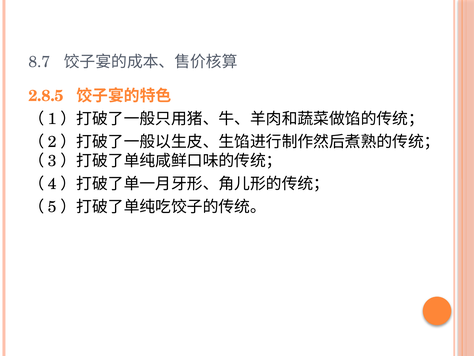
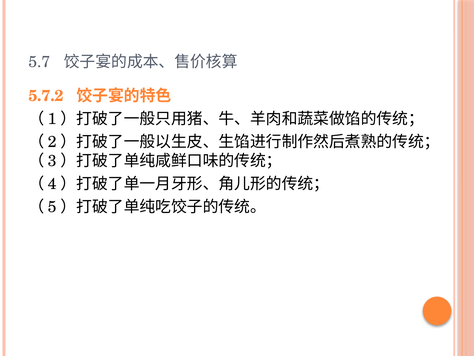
8.7: 8.7 -> 5.7
2.8.5: 2.8.5 -> 5.7.2
